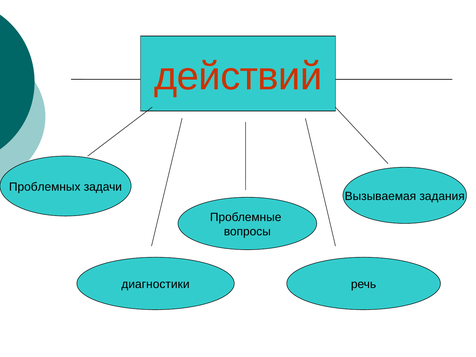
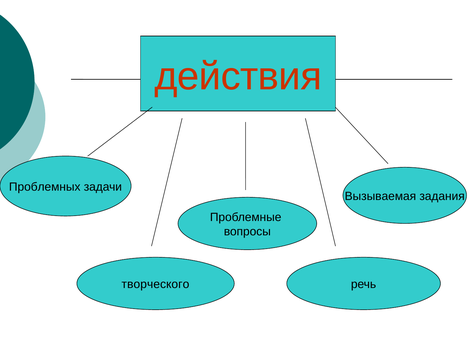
действий: действий -> действия
диагностики: диагностики -> творческого
